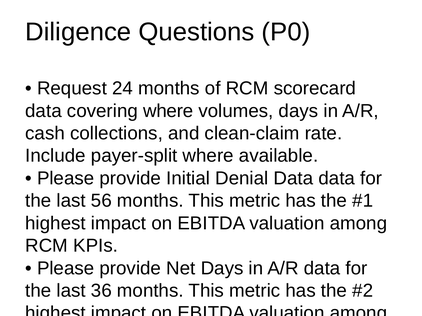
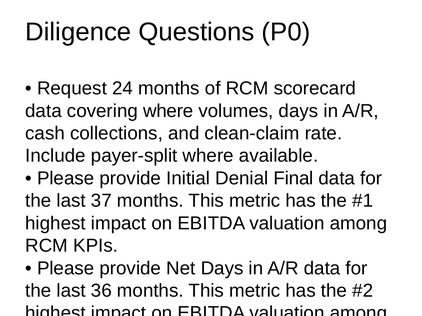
Denial Data: Data -> Final
56: 56 -> 37
